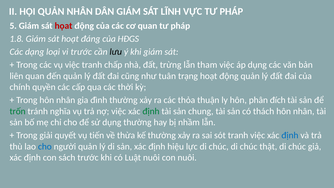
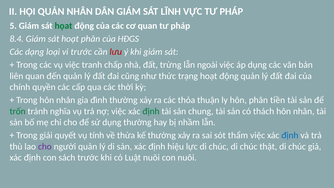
họat colour: red -> green
1.8: 1.8 -> 8.4
hoạt đáng: đáng -> phân
lưu colour: black -> red
tham: tham -> ngoài
tuân: tuân -> thức
đích: đích -> tiền
tiến: tiến -> tính
sót tranh: tranh -> thẩm
cho at (45, 146) colour: blue -> purple
